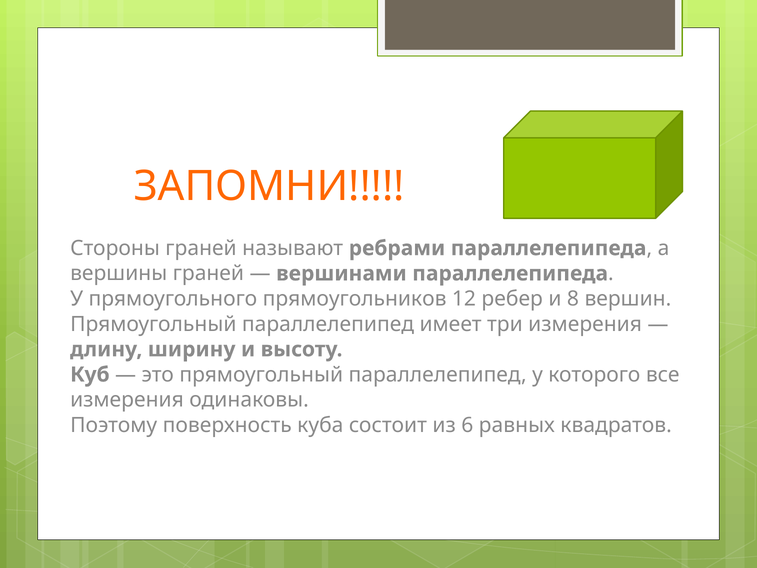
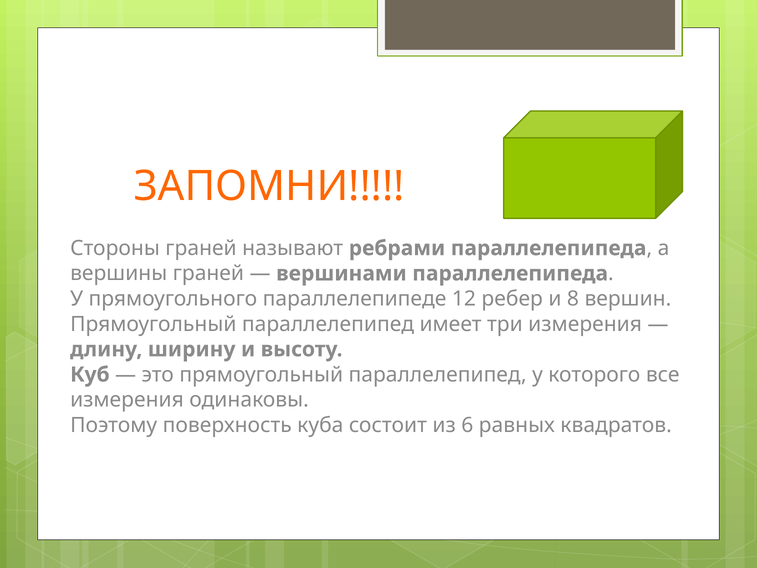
прямоугольников: прямоугольников -> параллелепипеде
